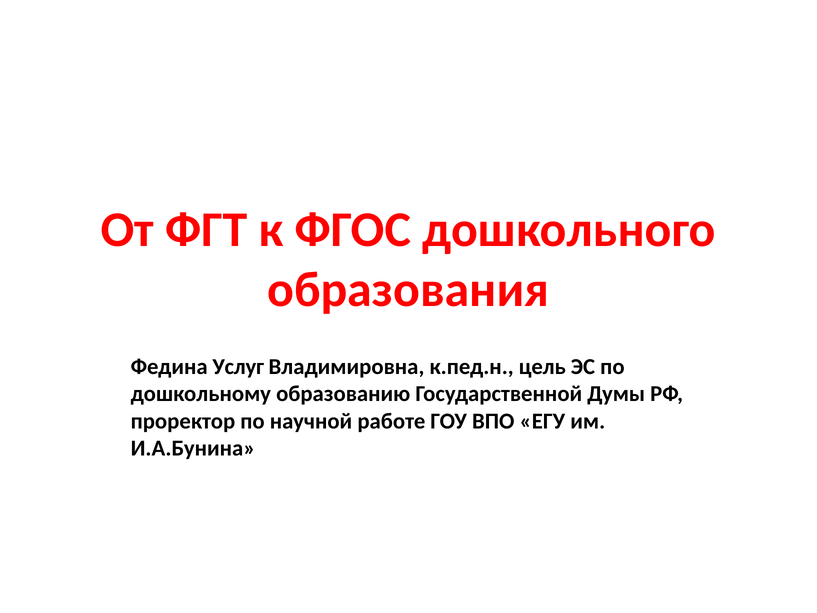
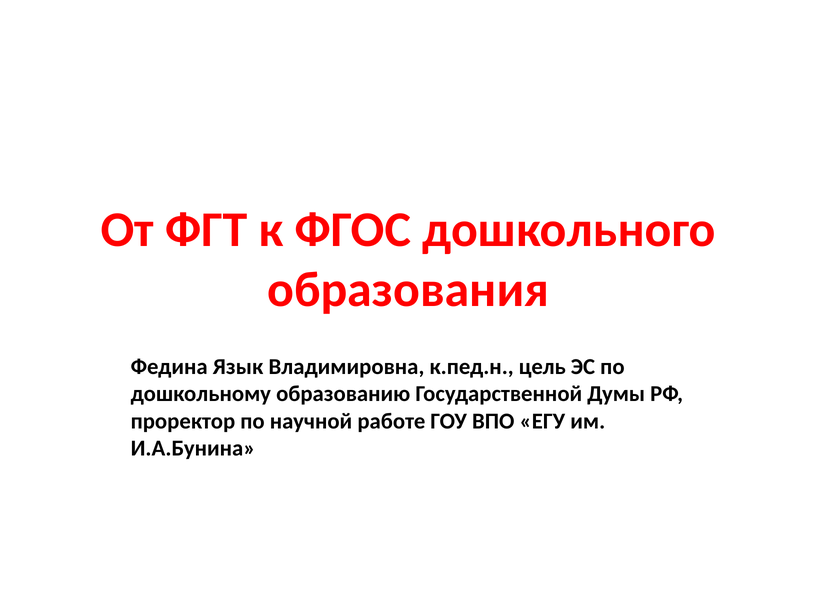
Услуг: Услуг -> Язык
